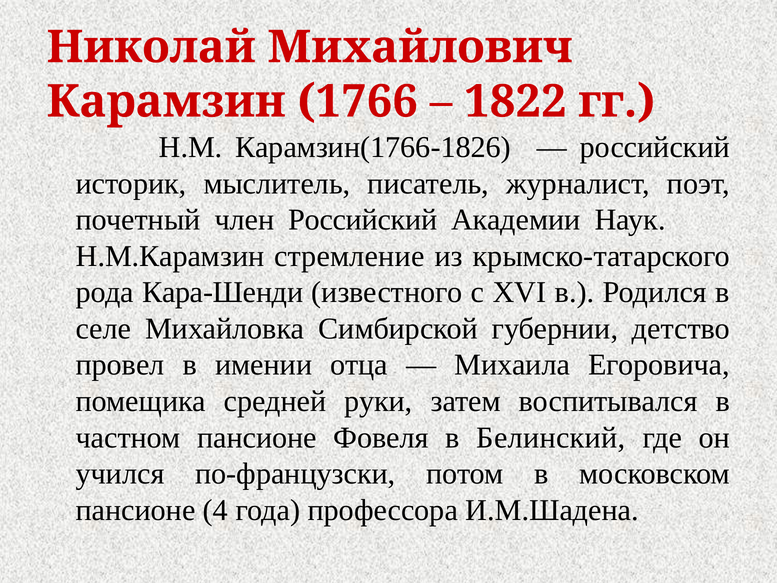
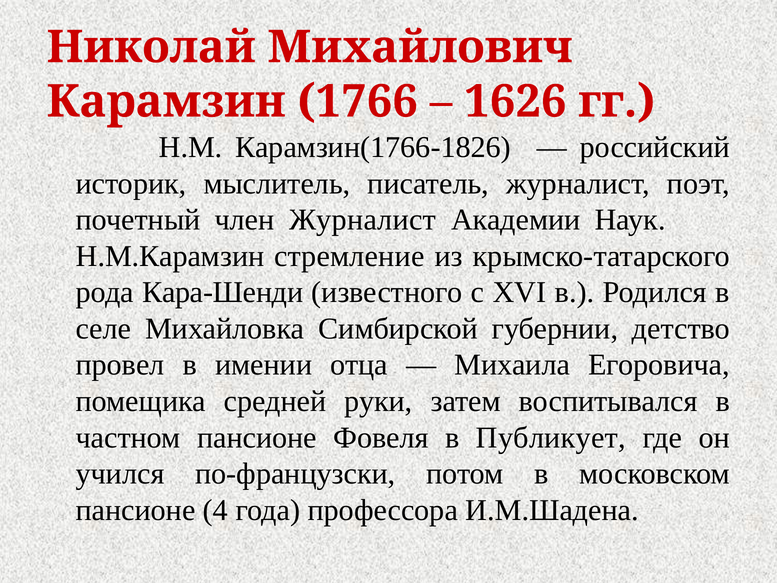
1822: 1822 -> 1626
член Российский: Российский -> Журналист
Белинский: Белинский -> Публикует
